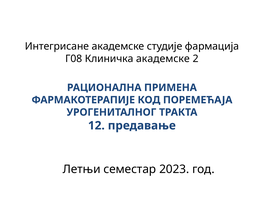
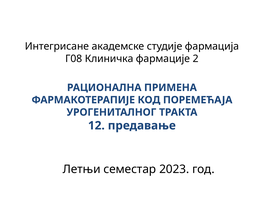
Клиничка акaдемске: акaдемске -> фармације
